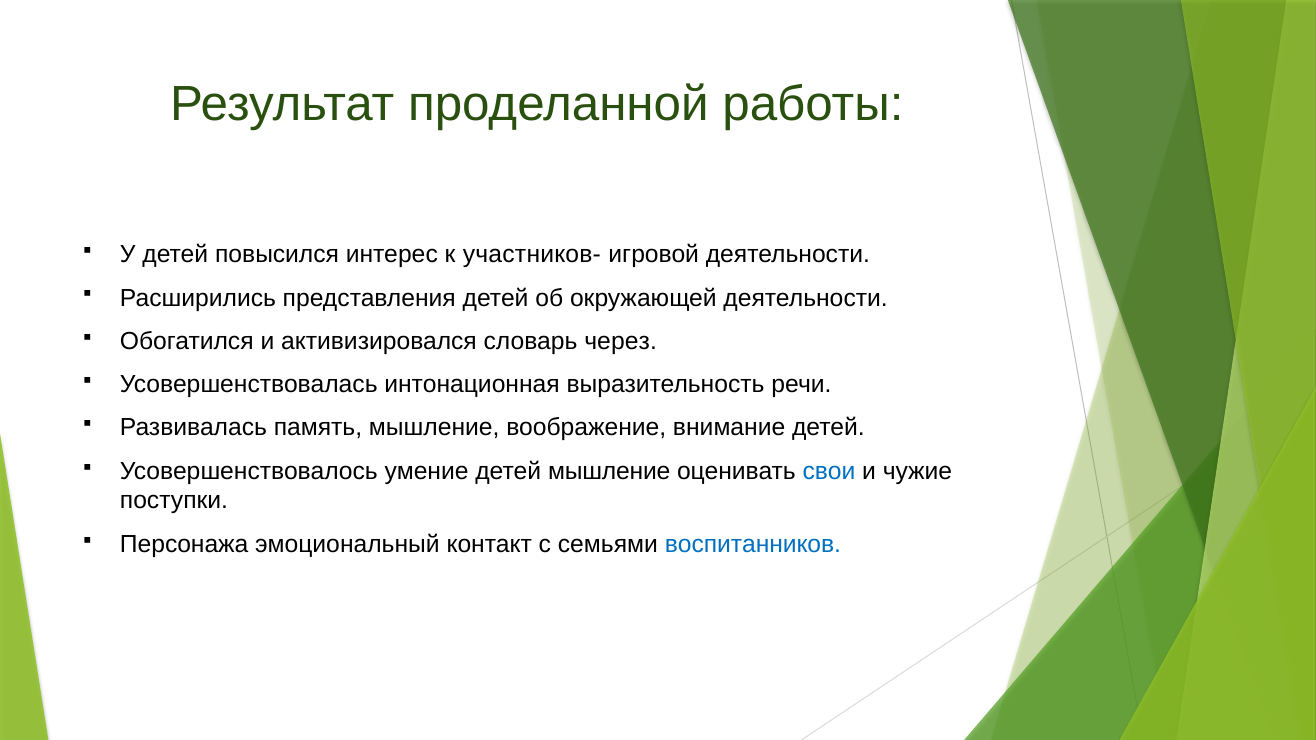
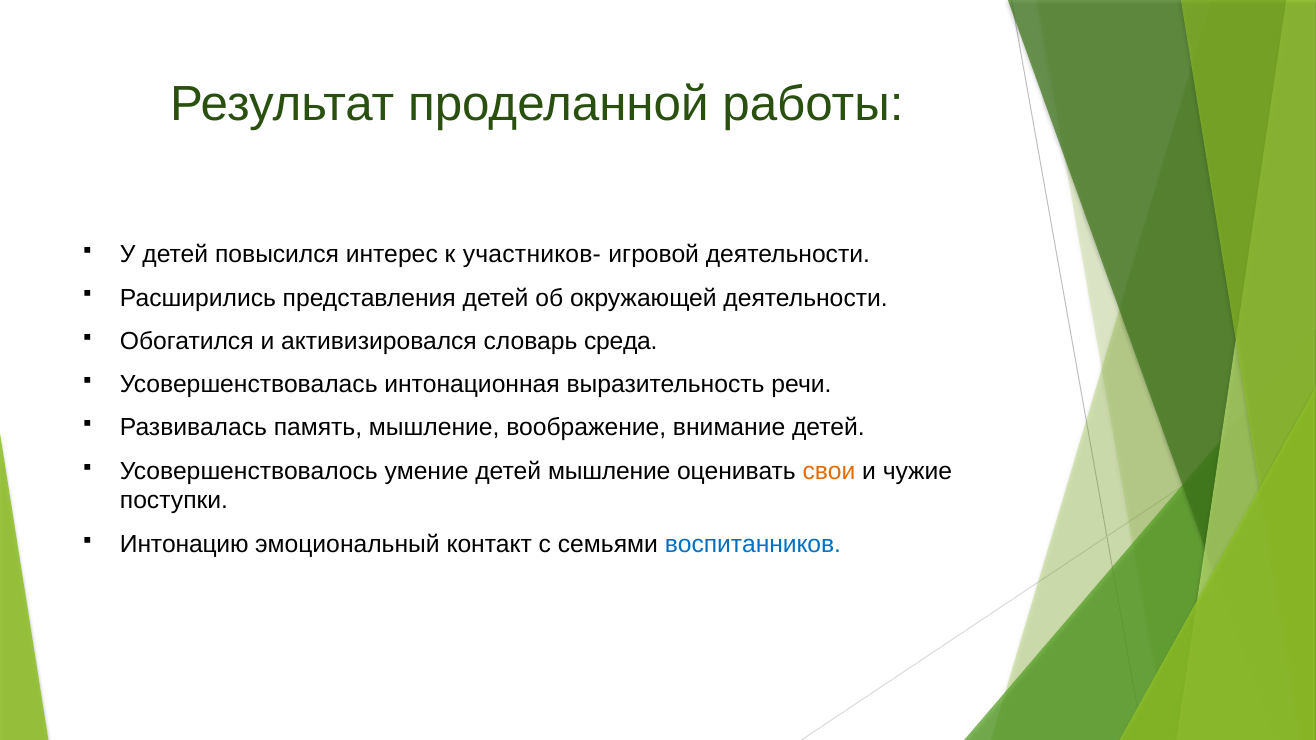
через: через -> среда
свои colour: blue -> orange
Персонажа: Персонажа -> Интонацию
